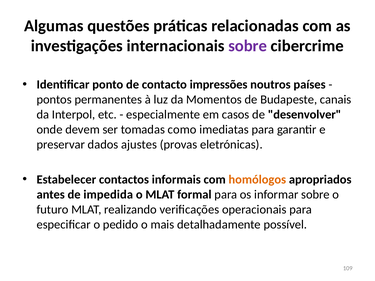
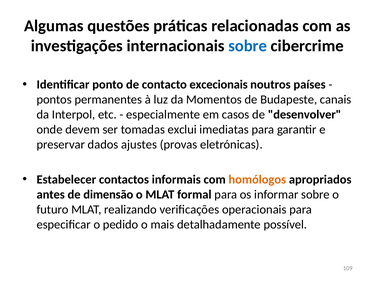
sobre at (248, 46) colour: purple -> blue
impressões: impressões -> excecionais
como: como -> exclui
impedida: impedida -> dimensão
